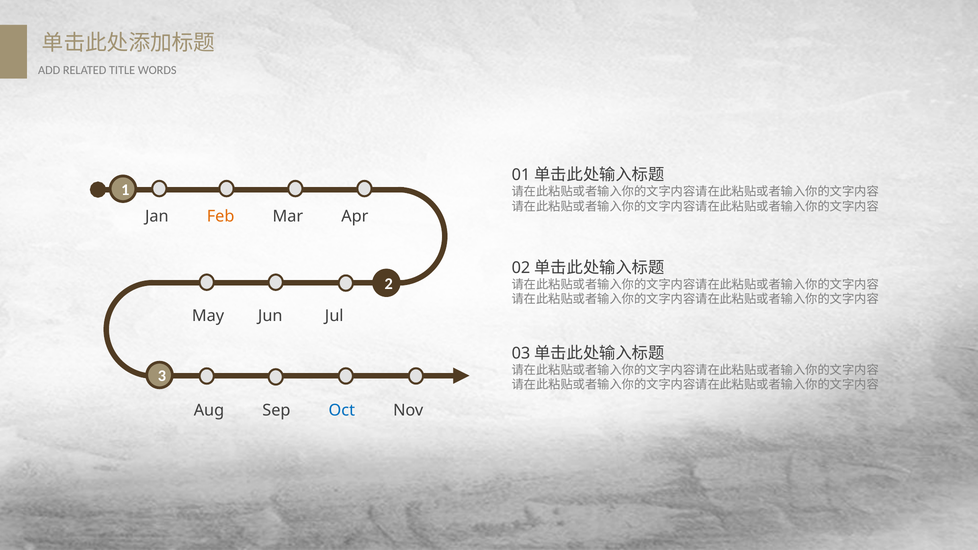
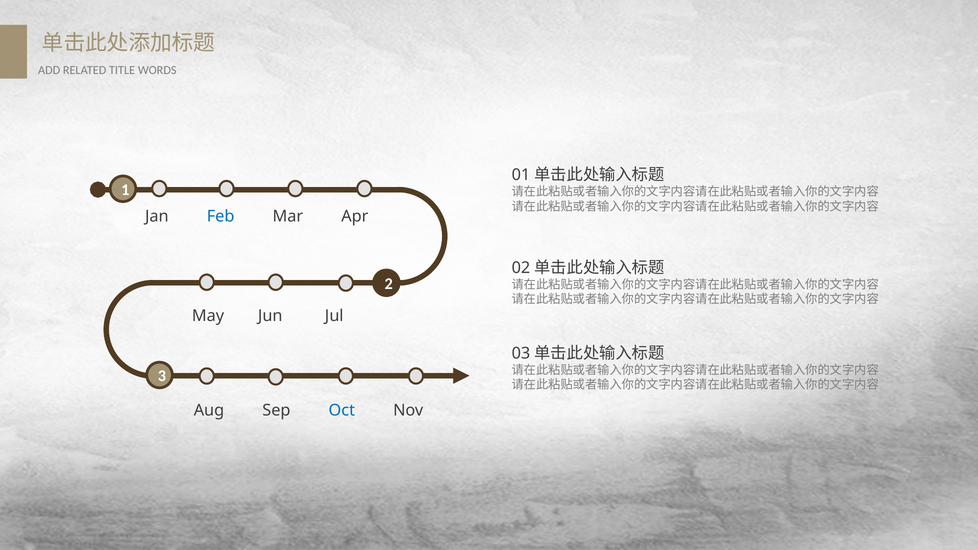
Feb colour: orange -> blue
